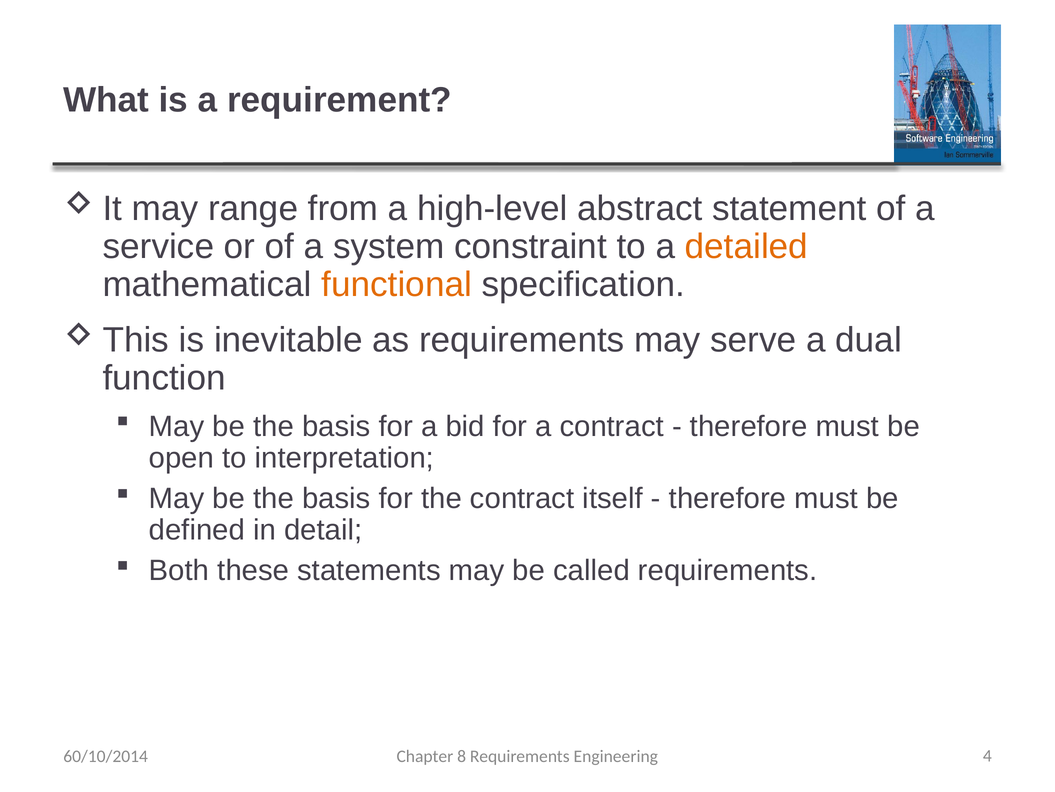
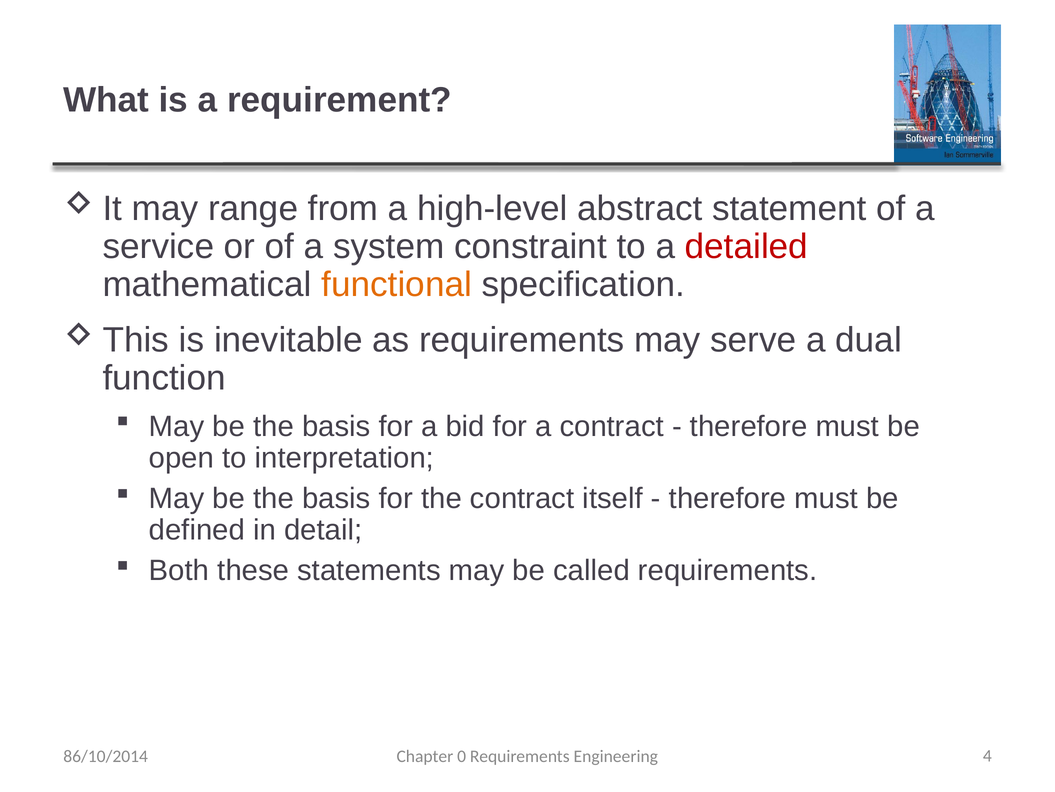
detailed colour: orange -> red
60/10/2014: 60/10/2014 -> 86/10/2014
8: 8 -> 0
